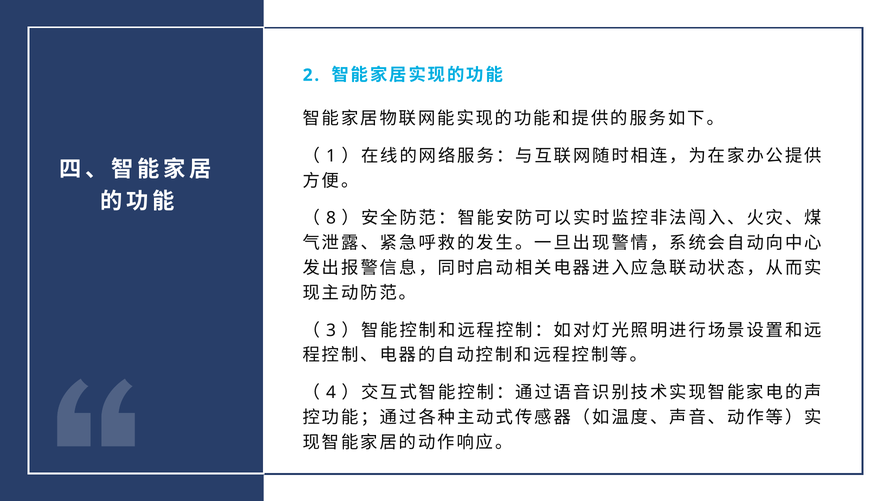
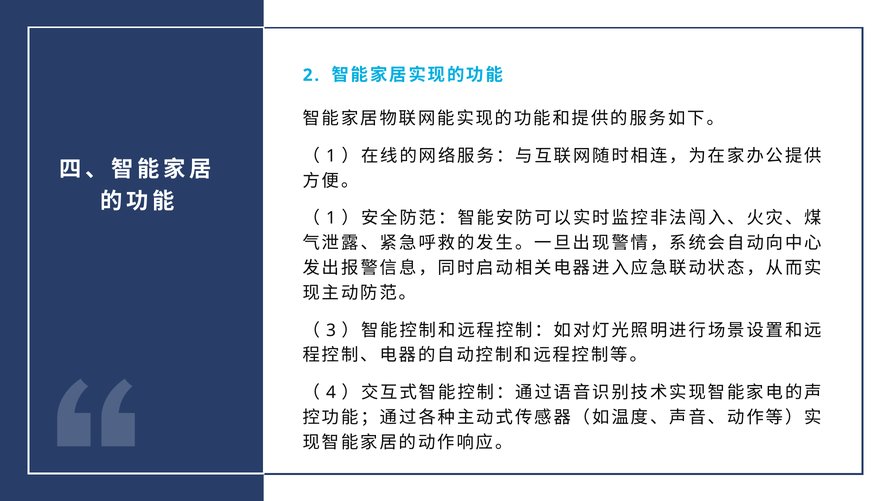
8 at (331, 218): 8 -> 1
